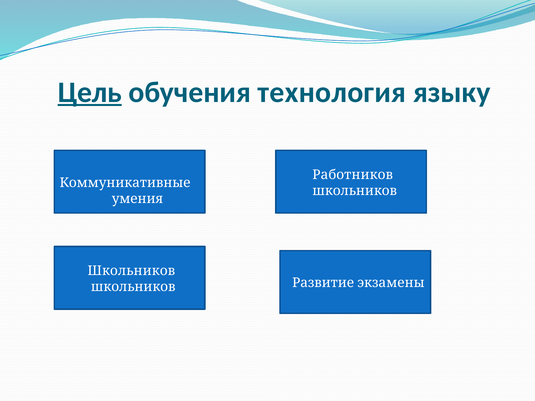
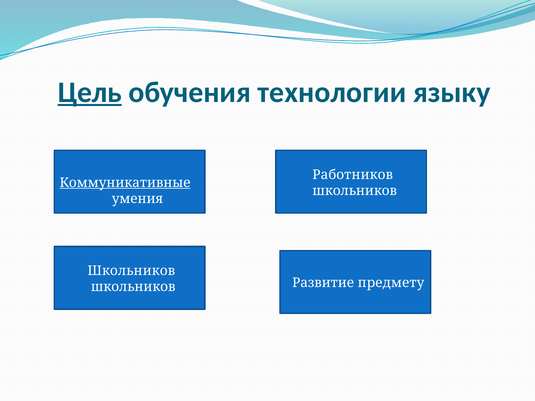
технология: технология -> технологии
Коммуникативные underline: none -> present
экзамены: экзамены -> предмету
